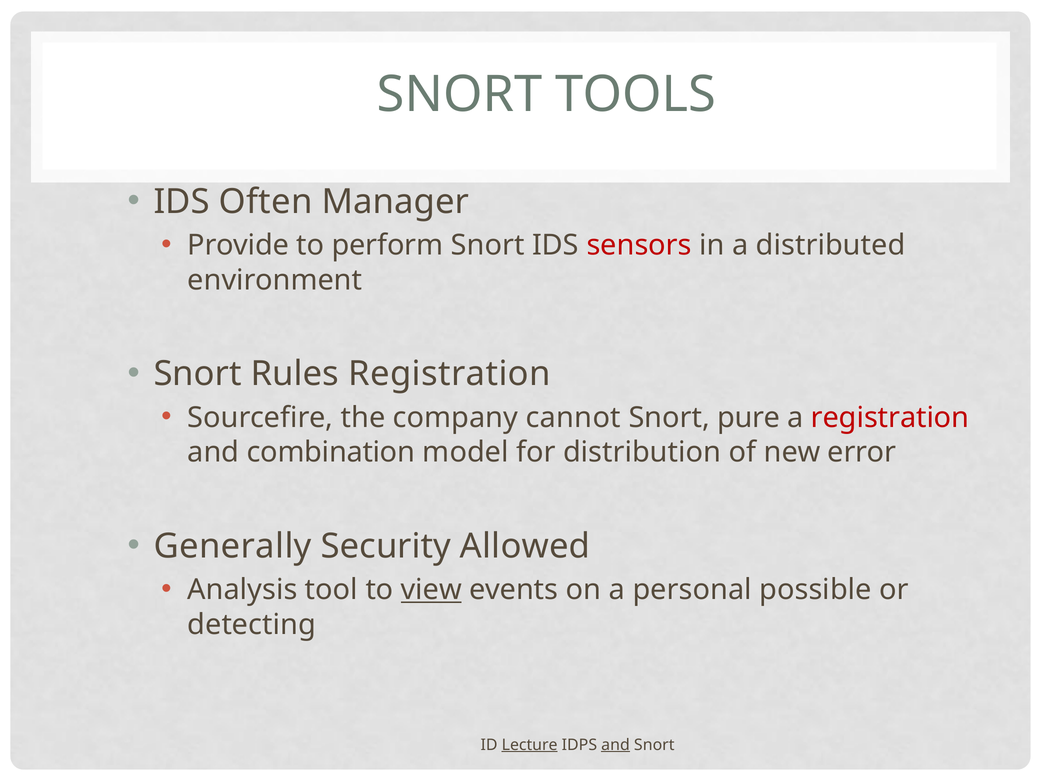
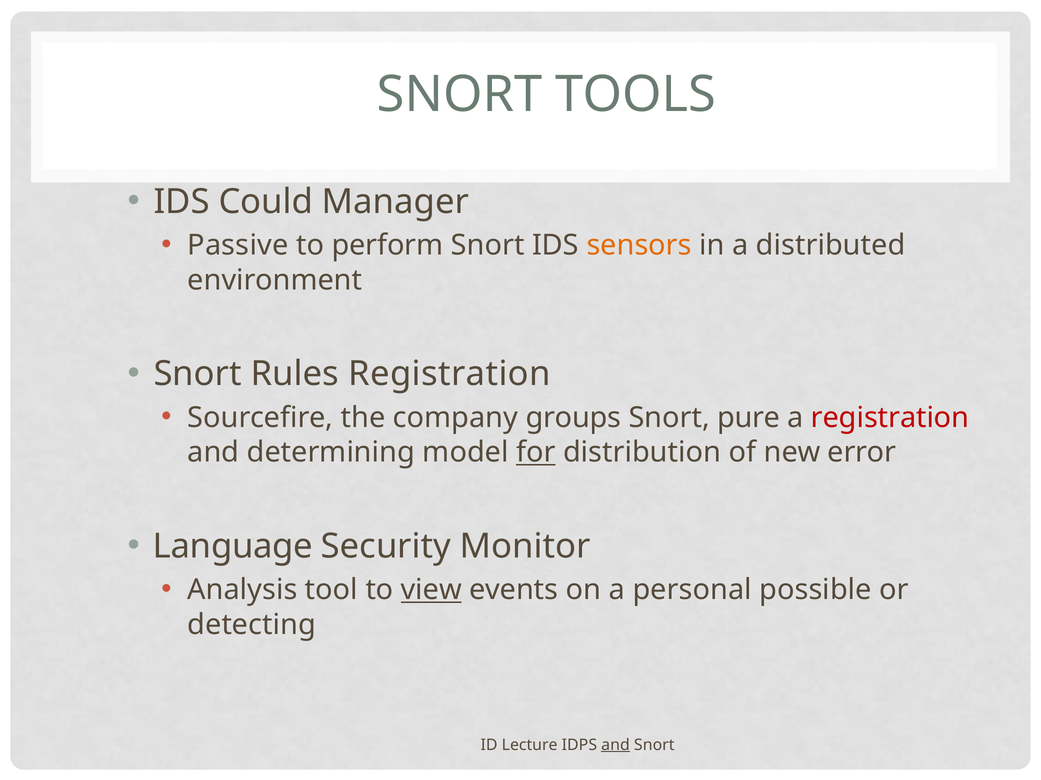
Often: Often -> Could
Provide: Provide -> Passive
sensors colour: red -> orange
cannot: cannot -> groups
combination: combination -> determining
for underline: none -> present
Generally: Generally -> Language
Allowed: Allowed -> Monitor
Lecture underline: present -> none
